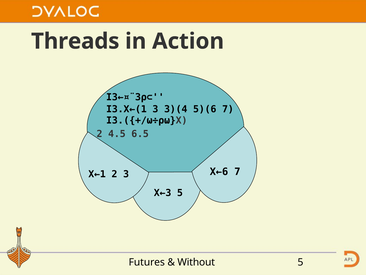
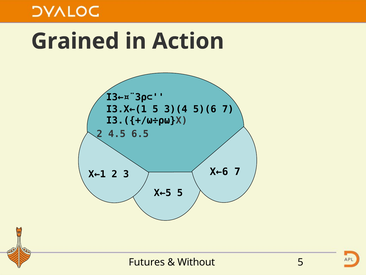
Threads: Threads -> Grained
I3.X←(1 3: 3 -> 5
X←3: X←3 -> X←5
